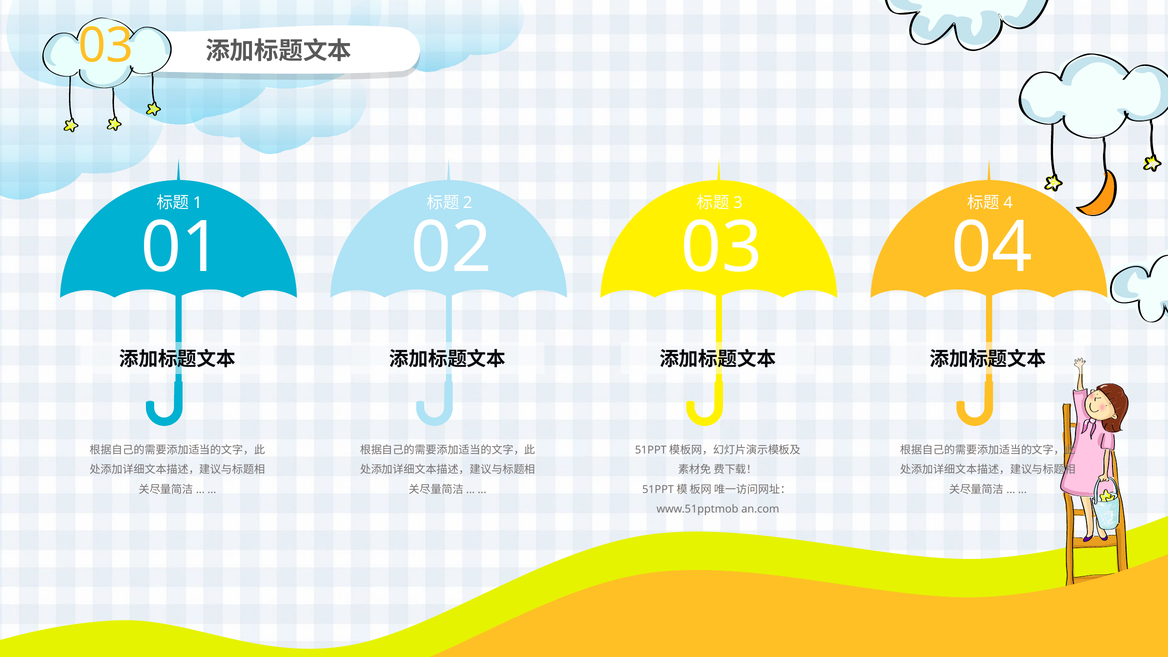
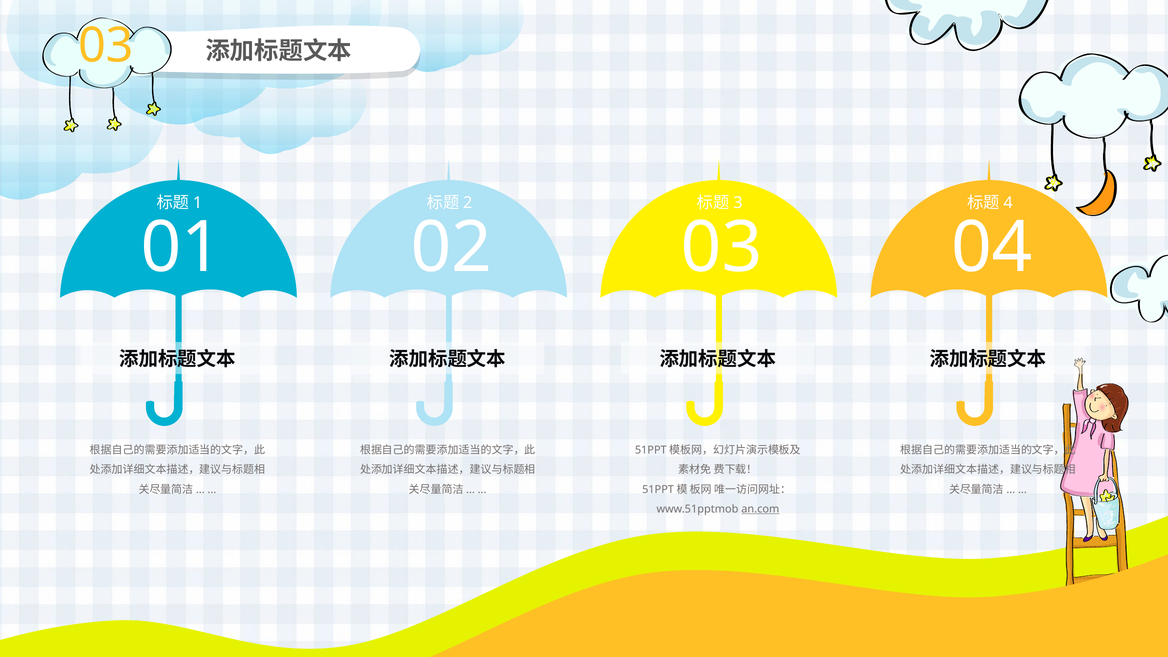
an.com underline: none -> present
